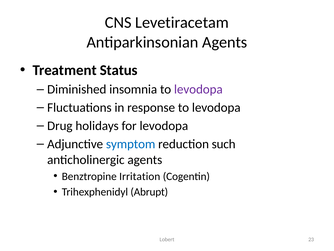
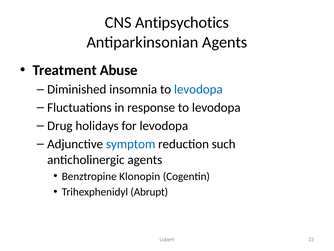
Levetiracetam: Levetiracetam -> Antipsychotics
Status: Status -> Abuse
levodopa at (198, 89) colour: purple -> blue
Irritation: Irritation -> Klonopin
